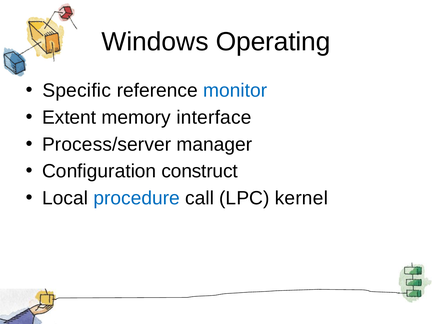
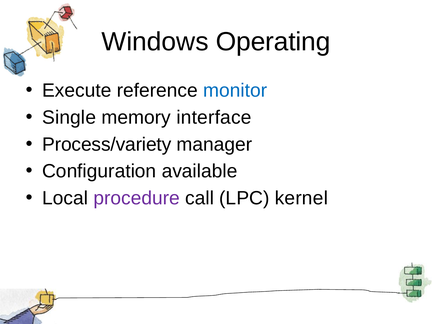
Specific: Specific -> Execute
Extent: Extent -> Single
Process/server: Process/server -> Process/variety
construct: construct -> available
procedure colour: blue -> purple
